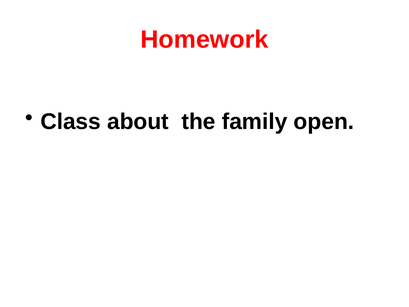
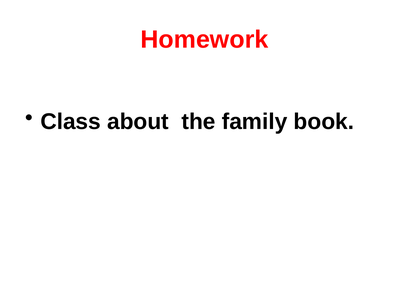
open: open -> book
